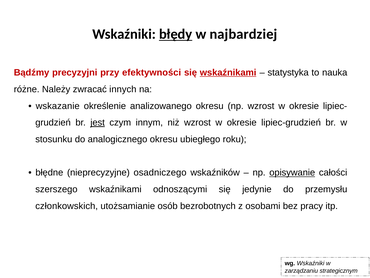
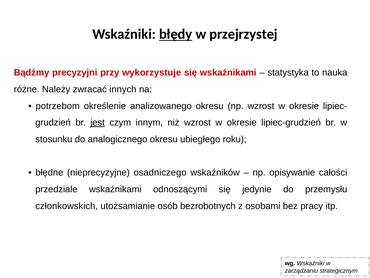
najbardziej: najbardziej -> przejrzystej
efektywności: efektywności -> wykorzystuje
wskaźnikami at (228, 72) underline: present -> none
wskazanie: wskazanie -> potrzebom
opisywanie underline: present -> none
szerszego: szerszego -> przedziale
